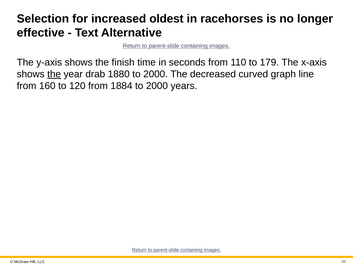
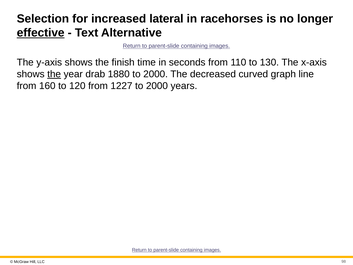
oldest: oldest -> lateral
effective underline: none -> present
179: 179 -> 130
1884: 1884 -> 1227
